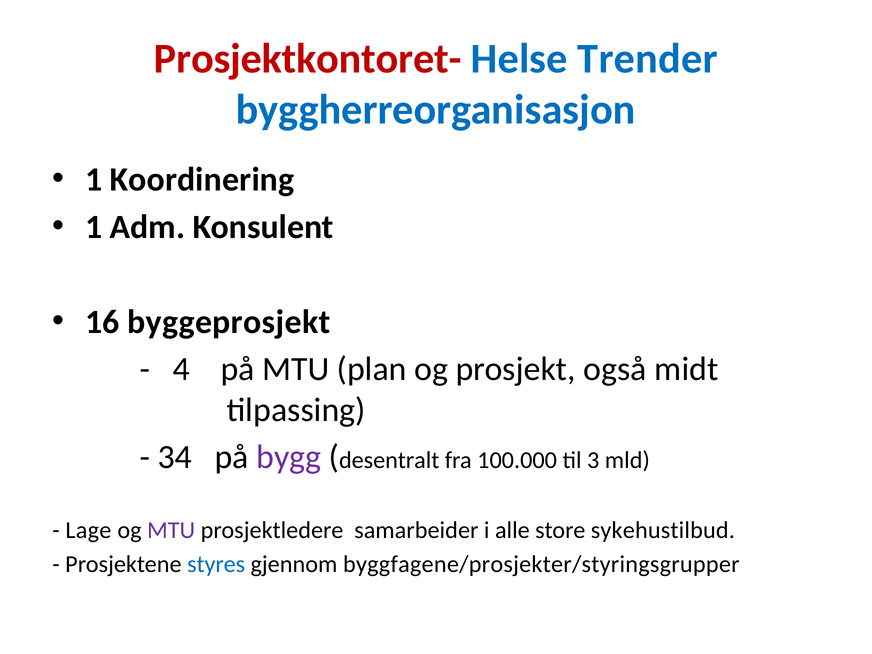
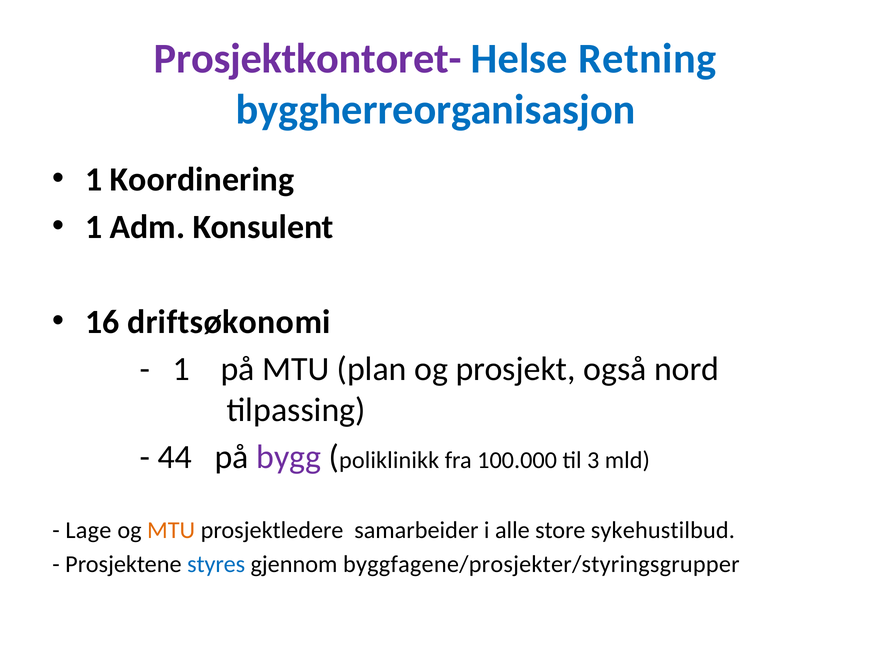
Prosjektkontoret- colour: red -> purple
Trender: Trender -> Retning
byggeprosjekt: byggeprosjekt -> driftsøkonomi
4 at (181, 369): 4 -> 1
midt: midt -> nord
34: 34 -> 44
desentralt: desentralt -> poliklinikk
MTU at (171, 530) colour: purple -> orange
